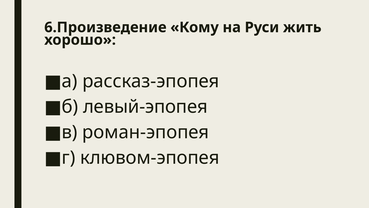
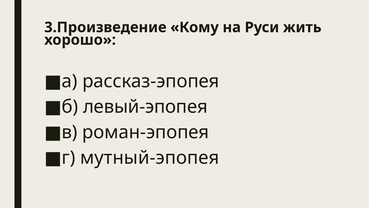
6.Произведение: 6.Произведение -> 3.Произведение
клювом-эпопея: клювом-эпопея -> мутный-эпопея
